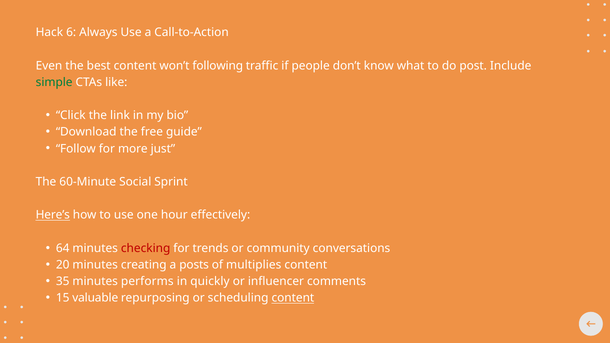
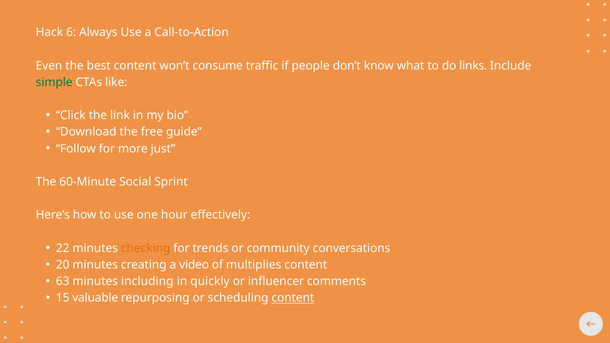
following: following -> consume
post: post -> links
Here’s underline: present -> none
64: 64 -> 22
checking colour: red -> orange
posts: posts -> video
35: 35 -> 63
performs: performs -> including
